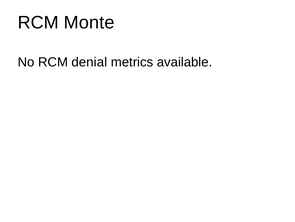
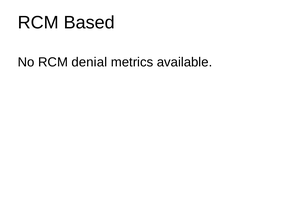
Monte: Monte -> Based
